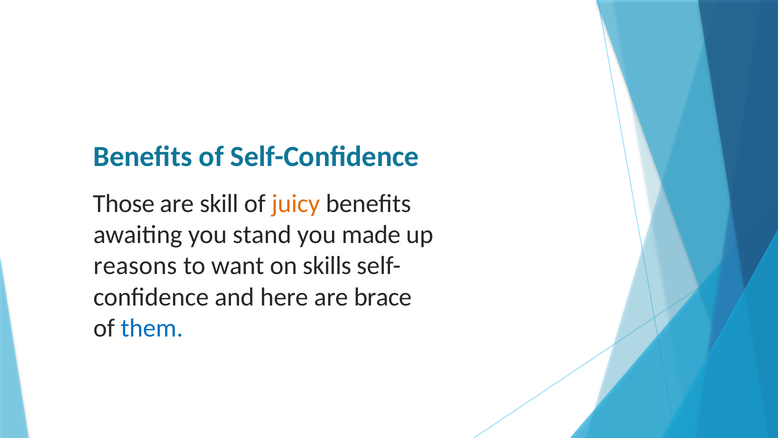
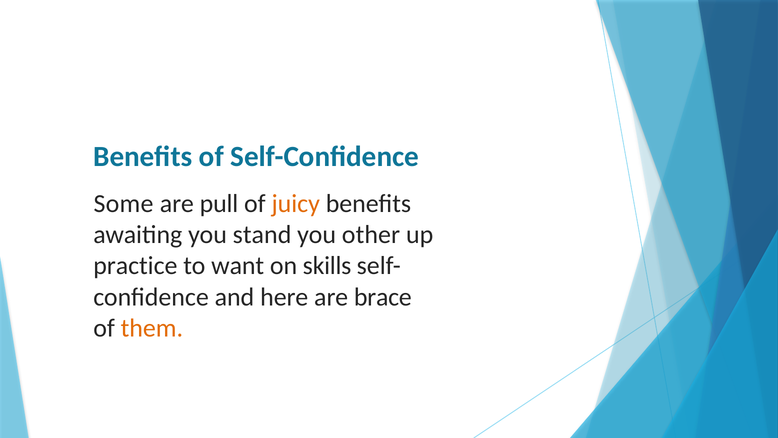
Those: Those -> Some
skill: skill -> pull
made: made -> other
reasons: reasons -> practice
them colour: blue -> orange
